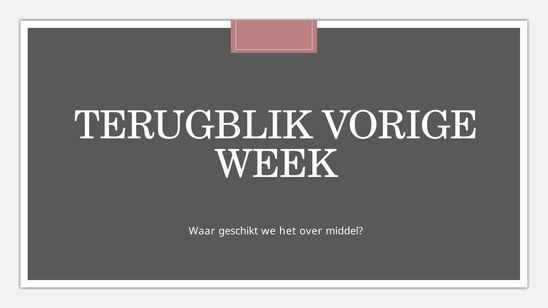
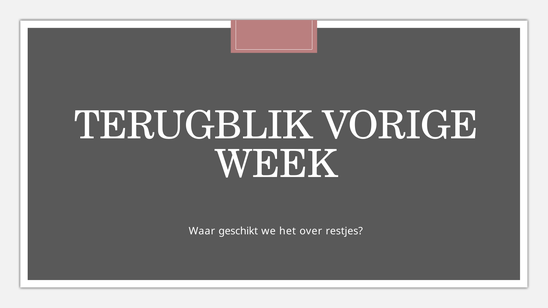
middel: middel -> restjes
